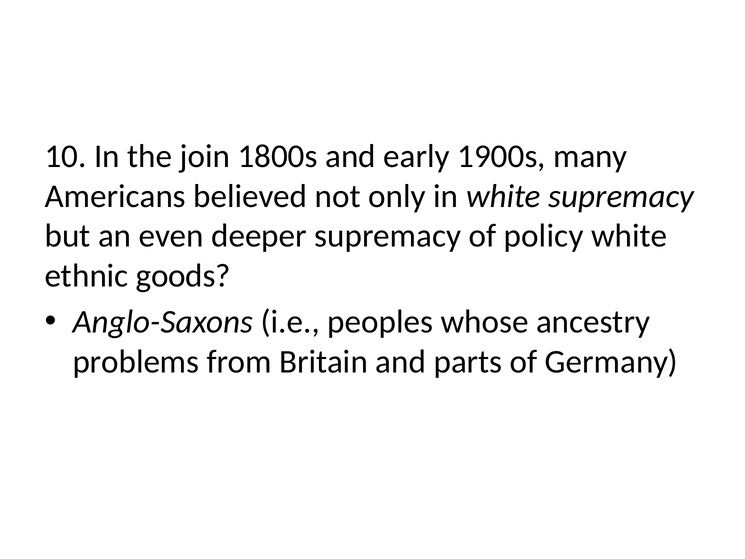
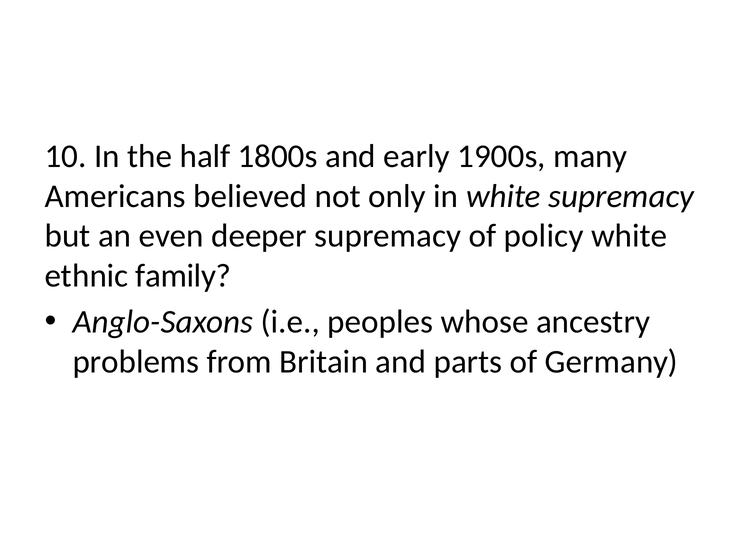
join: join -> half
goods: goods -> family
